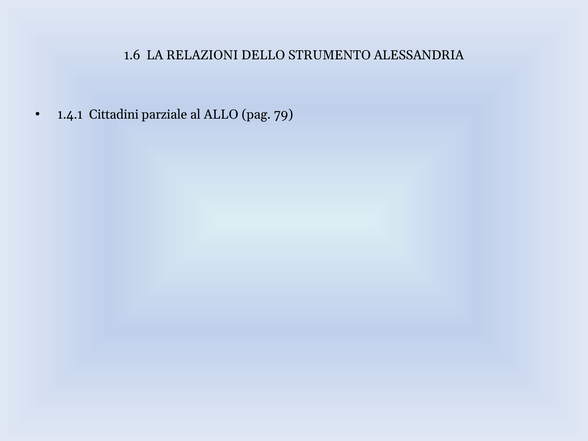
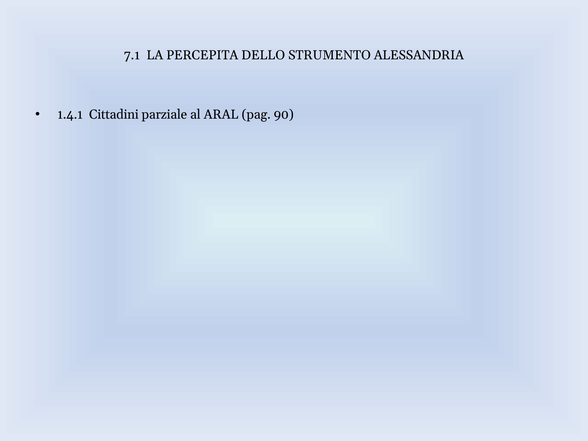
1.6: 1.6 -> 7.1
RELAZIONI: RELAZIONI -> PERCEPITA
ALLO: ALLO -> ARAL
79: 79 -> 90
